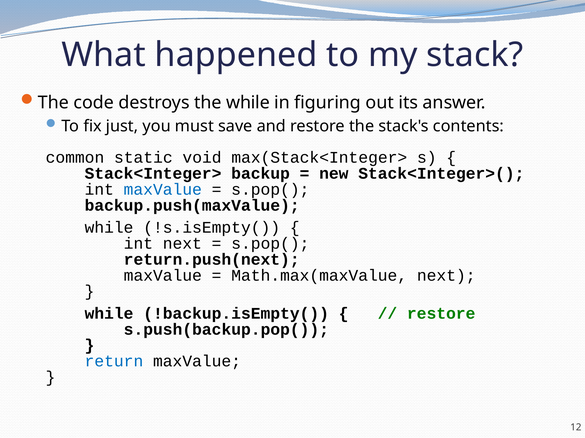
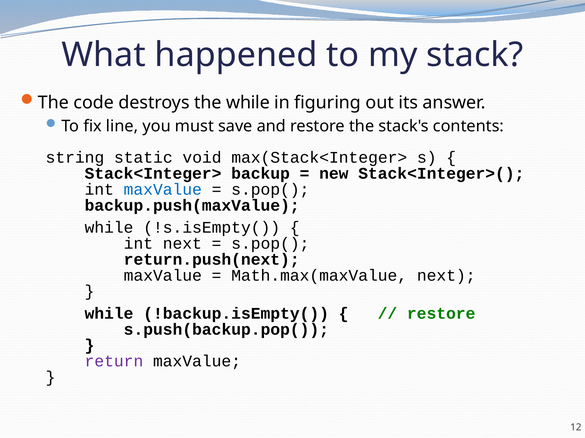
just: just -> line
common: common -> string
return colour: blue -> purple
